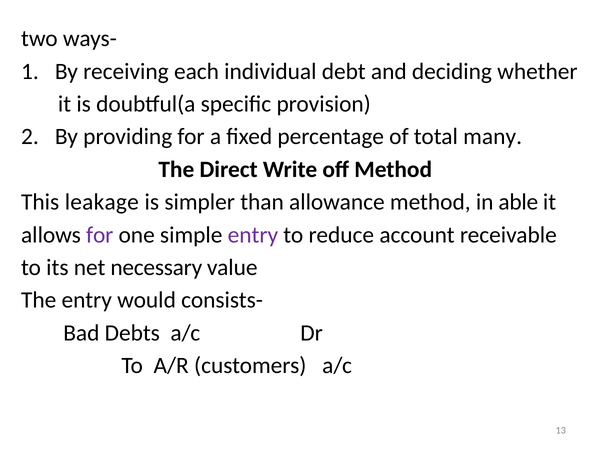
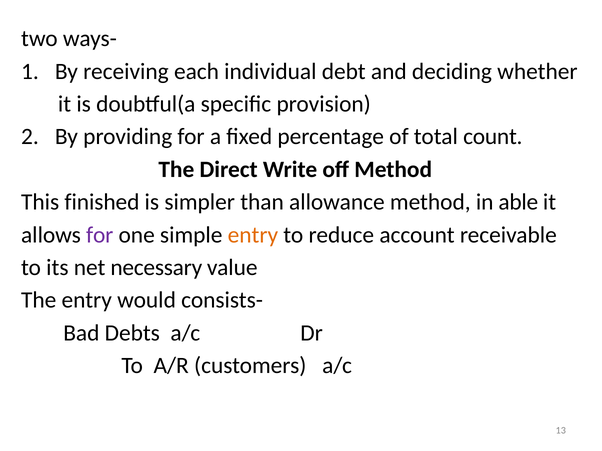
many: many -> count
leakage: leakage -> finished
entry at (253, 235) colour: purple -> orange
